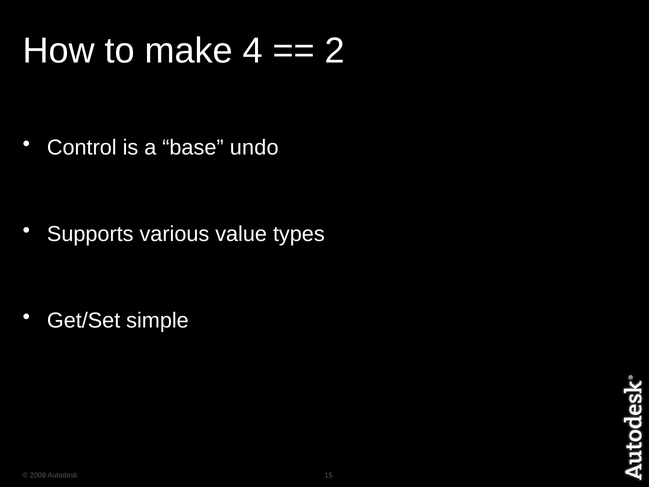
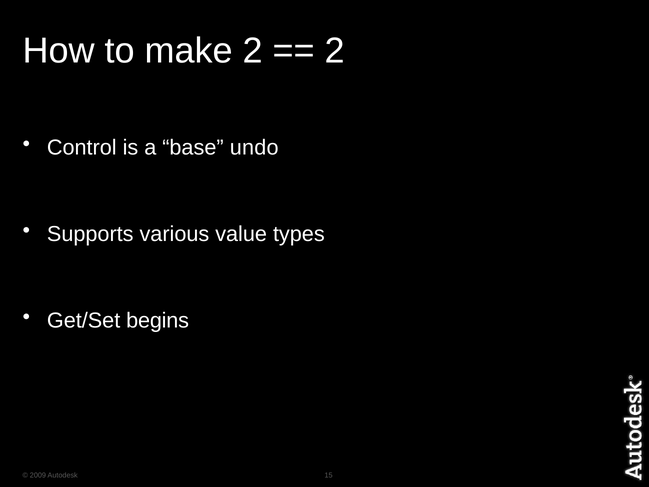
make 4: 4 -> 2
simple: simple -> begins
